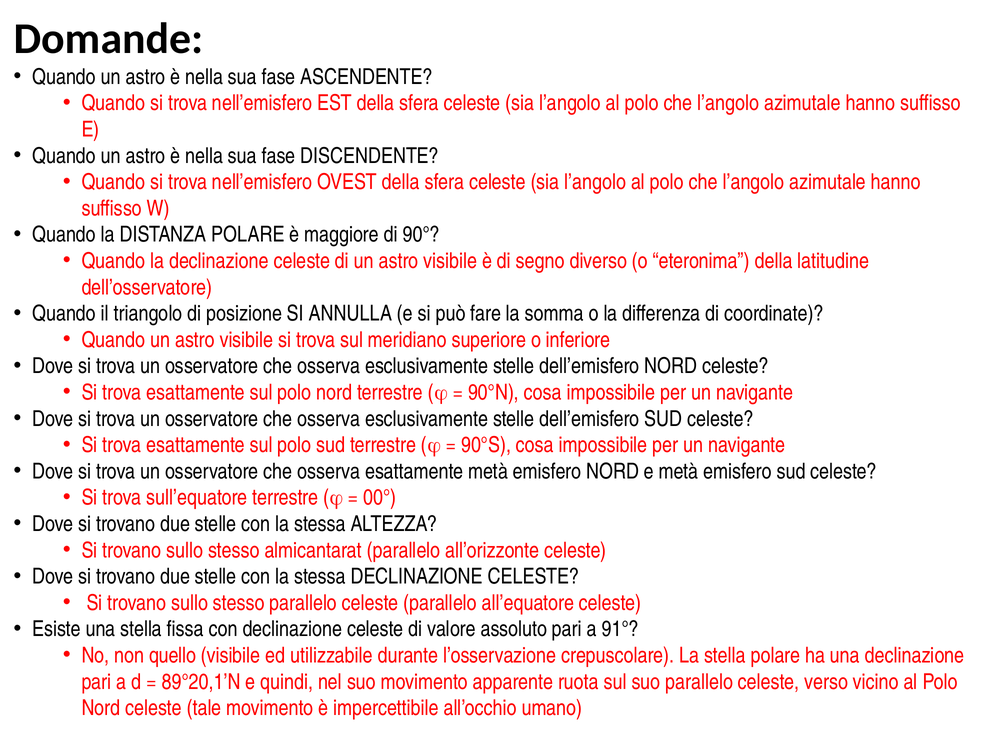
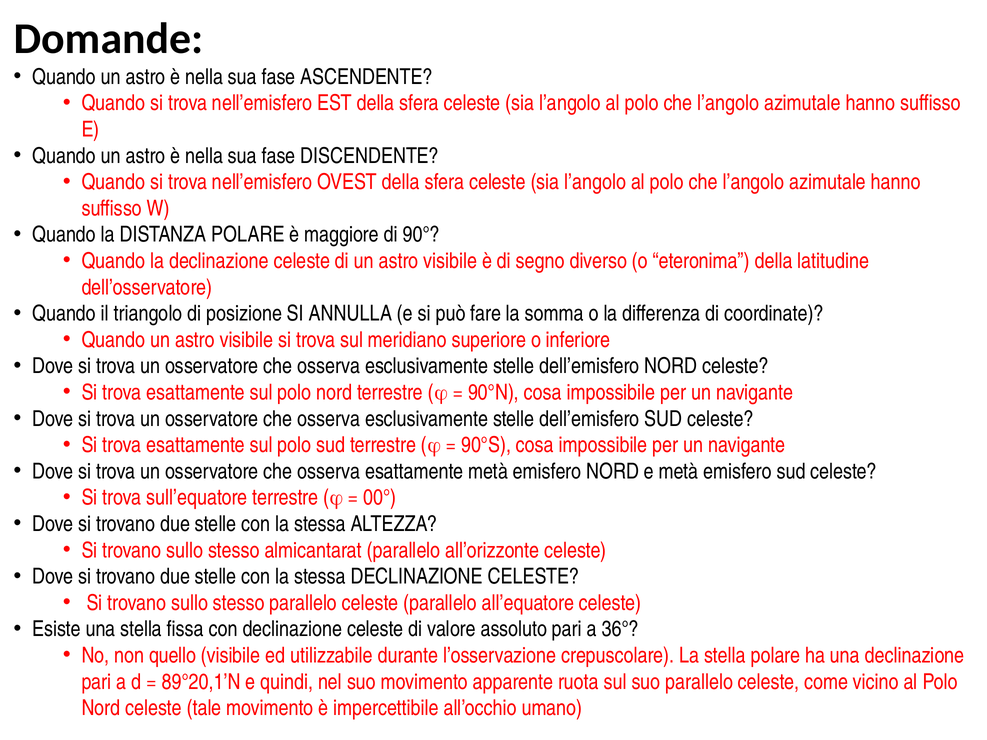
91°: 91° -> 36°
verso: verso -> come
